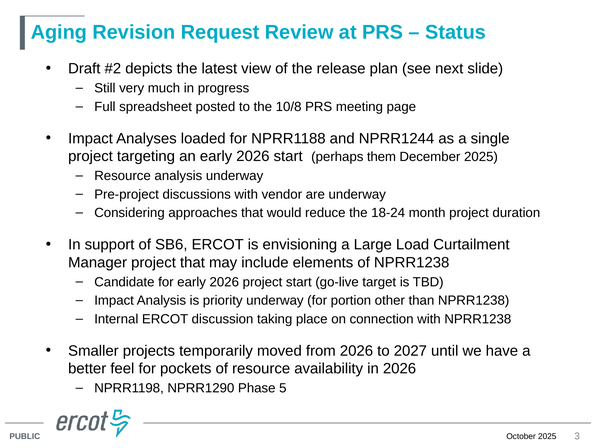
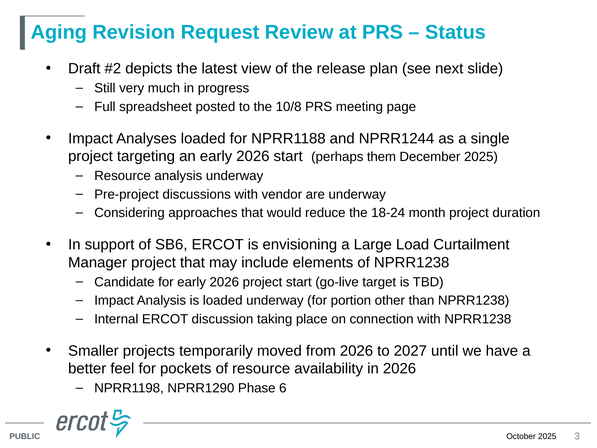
is priority: priority -> loaded
5: 5 -> 6
